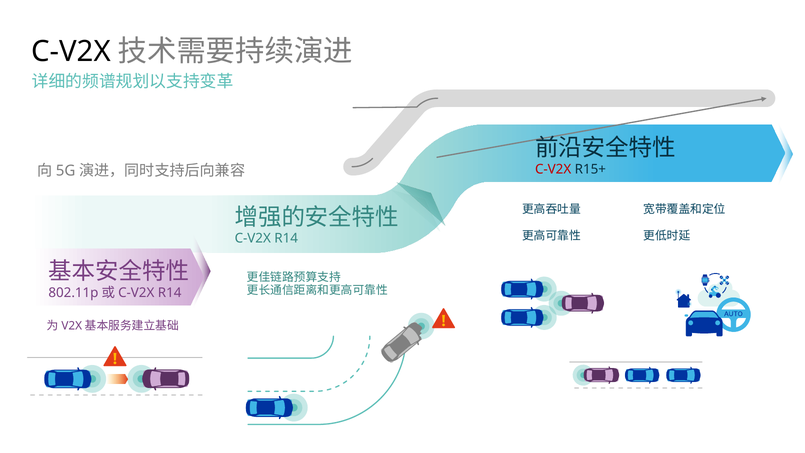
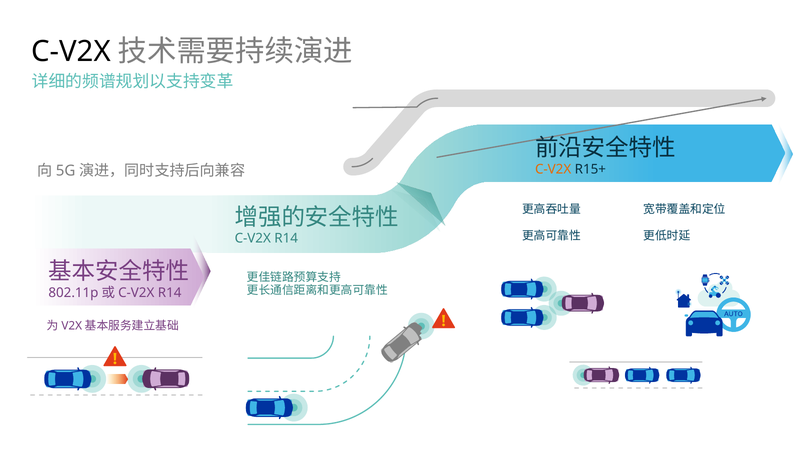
C-V2X at (553, 169) colour: red -> orange
